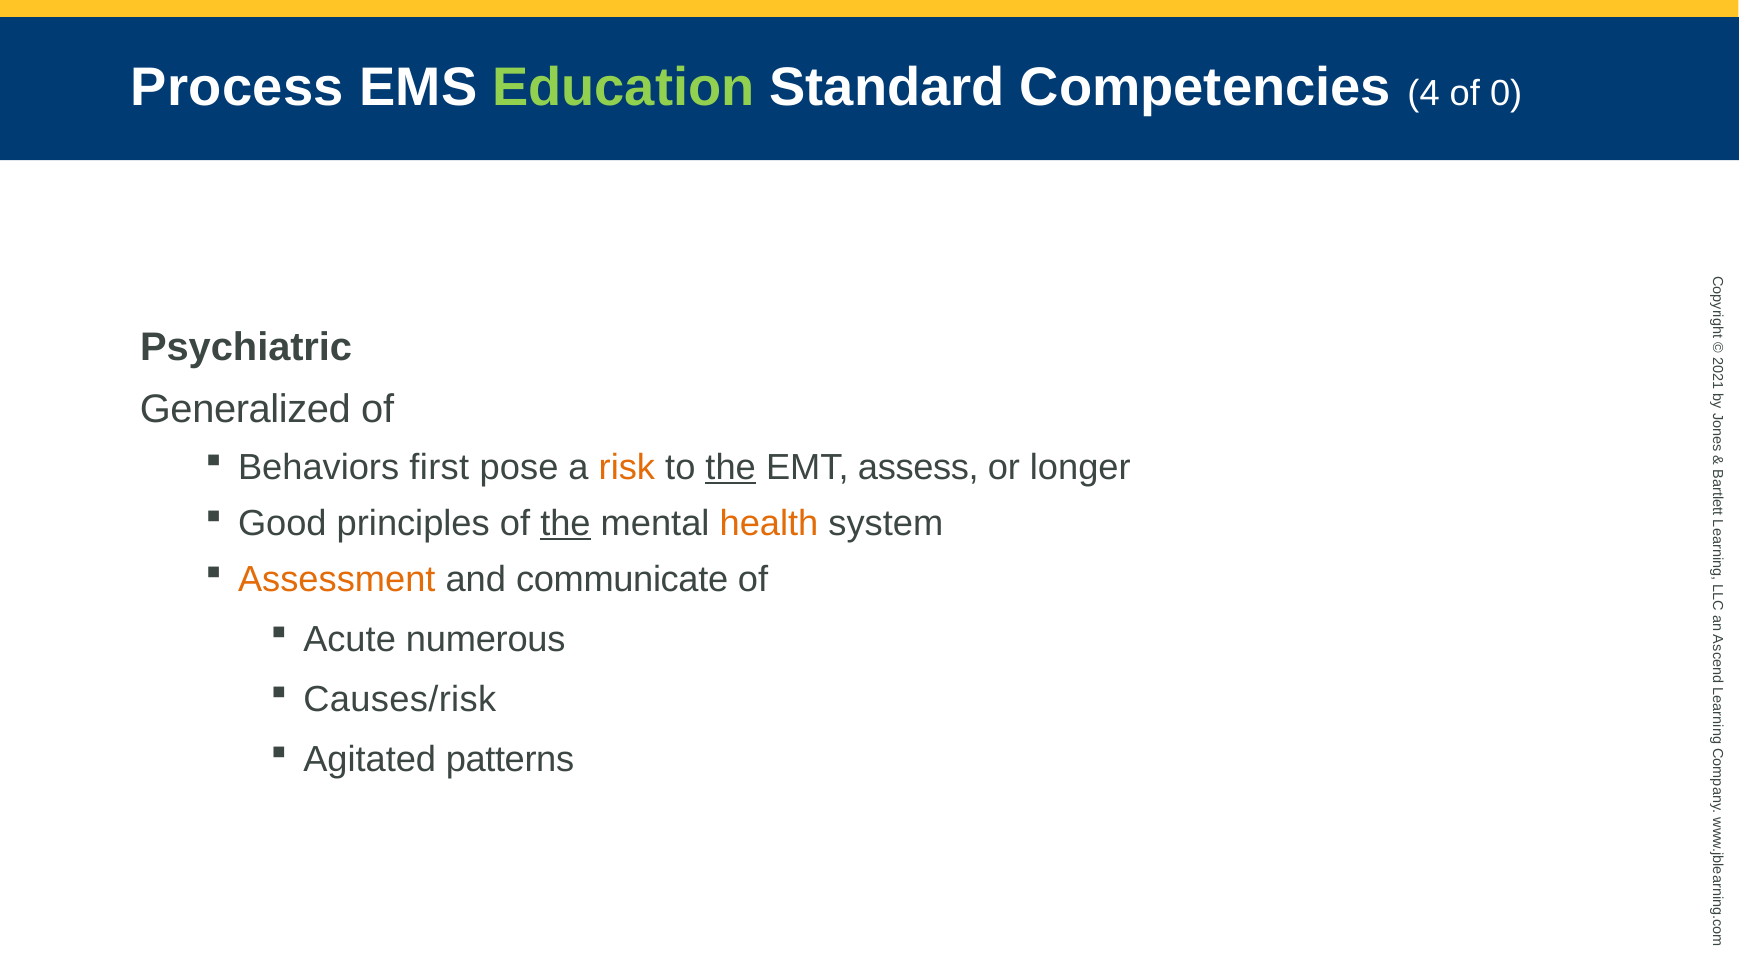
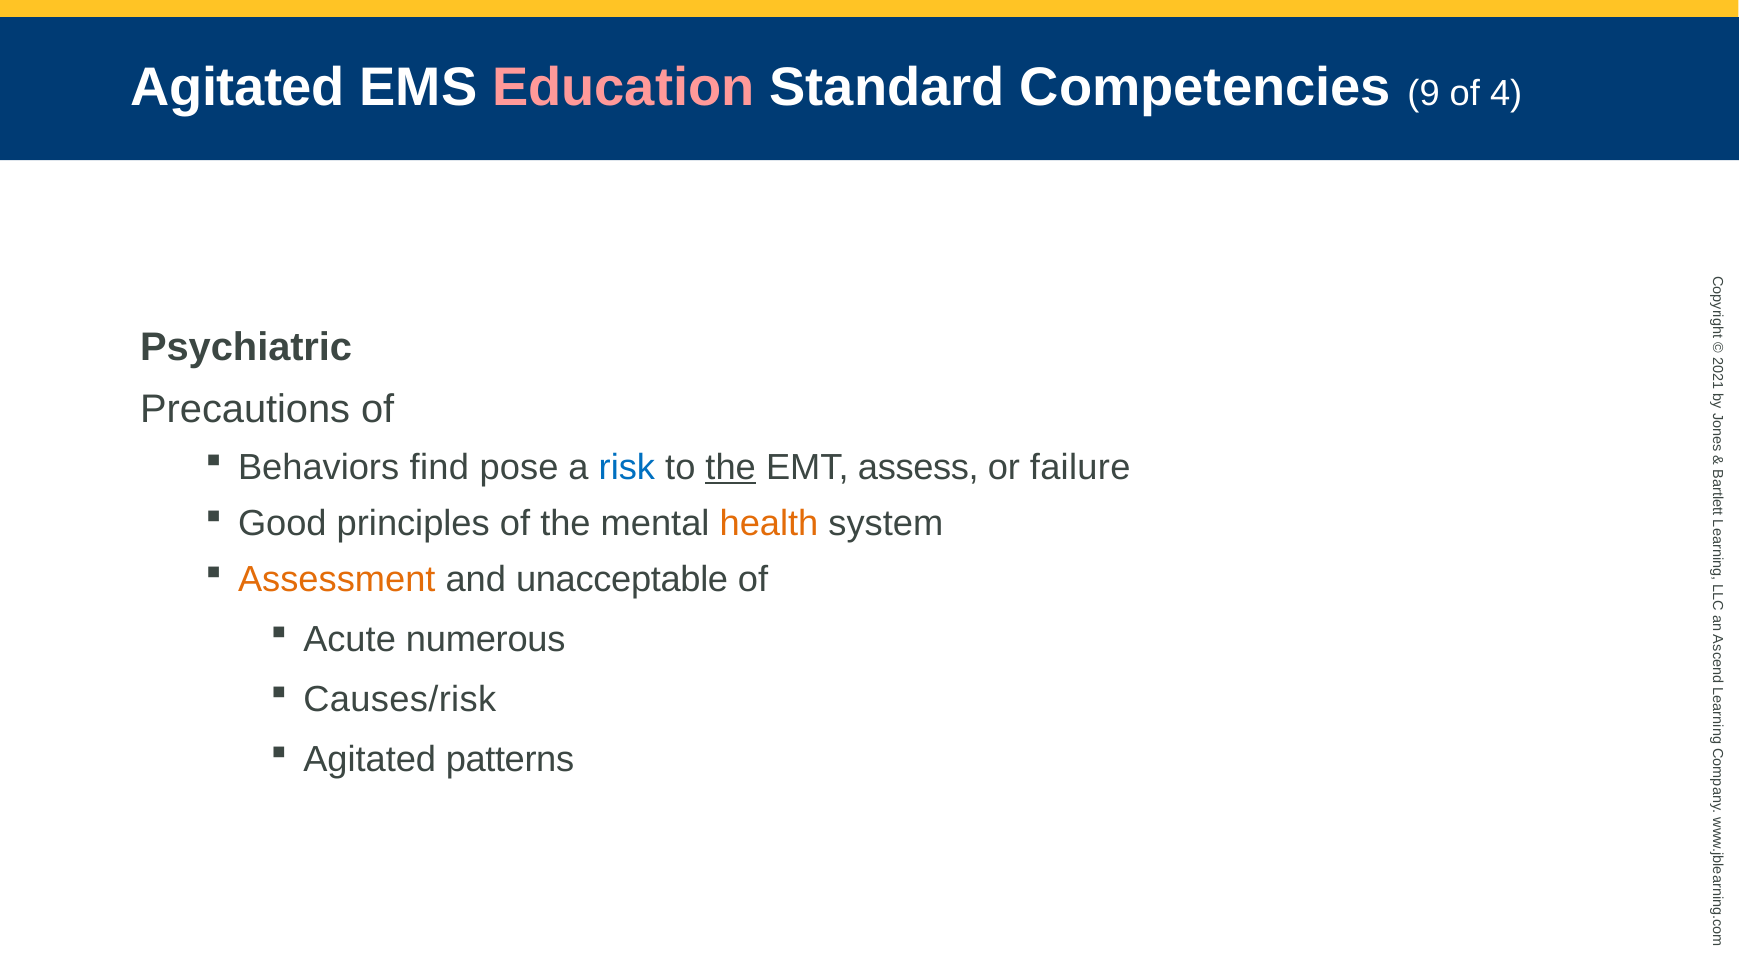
Process at (237, 87): Process -> Agitated
Education colour: light green -> pink
4: 4 -> 9
of 0: 0 -> 4
Generalized: Generalized -> Precautions
first: first -> find
risk colour: orange -> blue
longer: longer -> failure
the at (565, 524) underline: present -> none
communicate: communicate -> unacceptable
